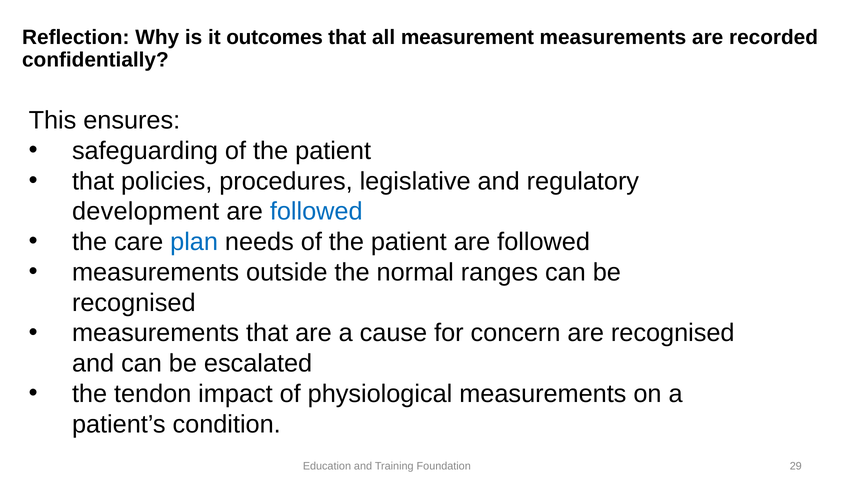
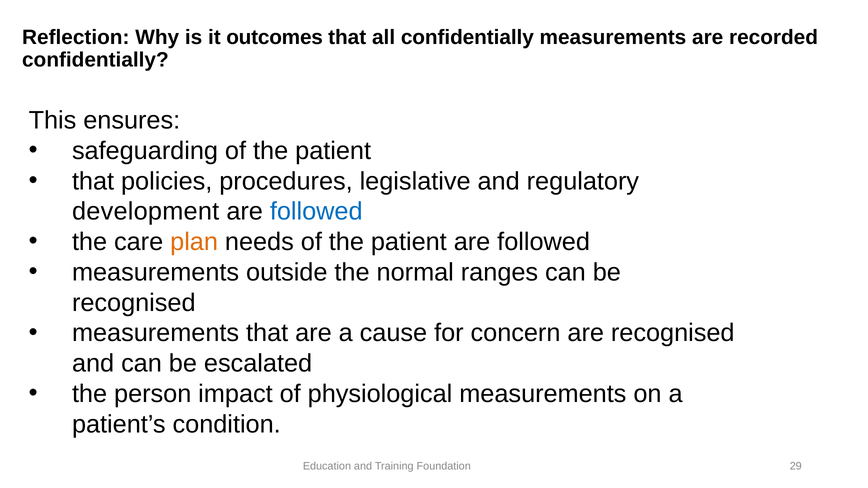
all measurement: measurement -> confidentially
plan colour: blue -> orange
tendon: tendon -> person
